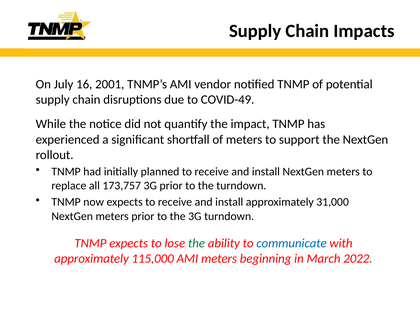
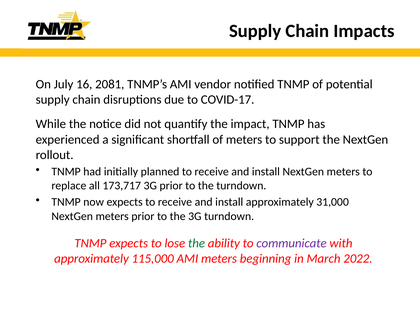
2001: 2001 -> 2081
COVID-49: COVID-49 -> COVID-17
173,757: 173,757 -> 173,717
communicate colour: blue -> purple
